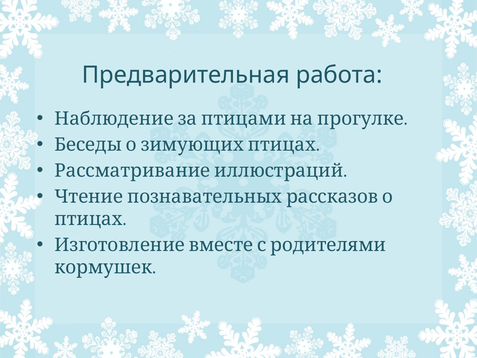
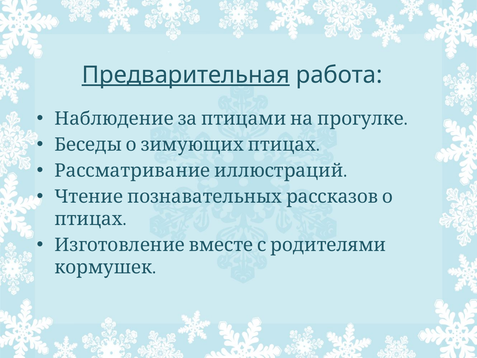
Предварительная underline: none -> present
